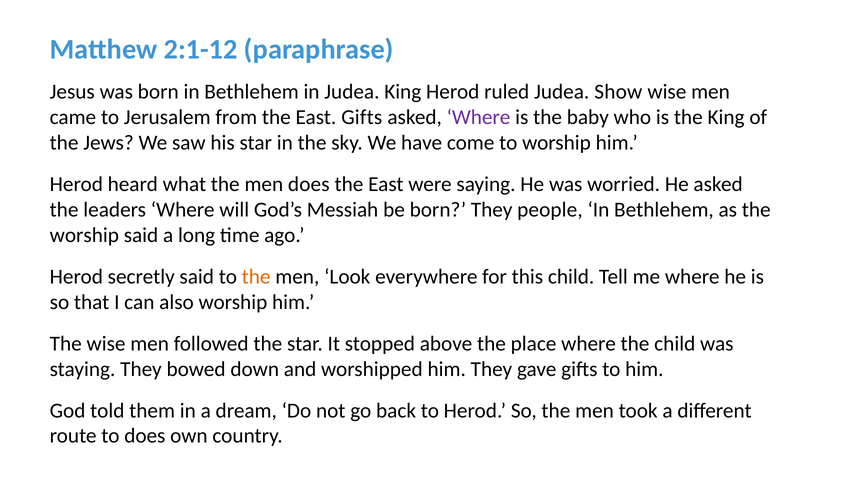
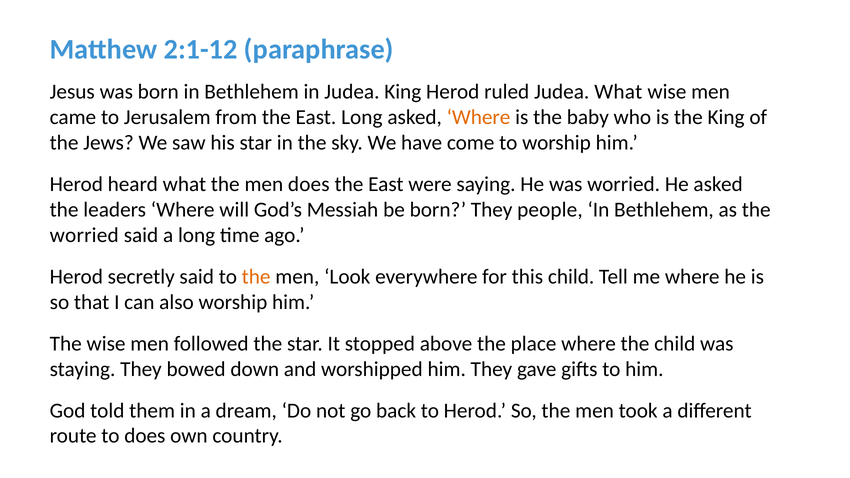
Judea Show: Show -> What
East Gifts: Gifts -> Long
Where at (479, 117) colour: purple -> orange
worship at (84, 235): worship -> worried
